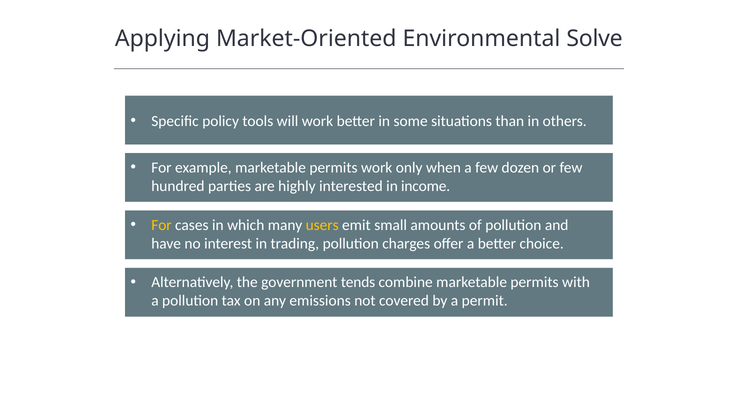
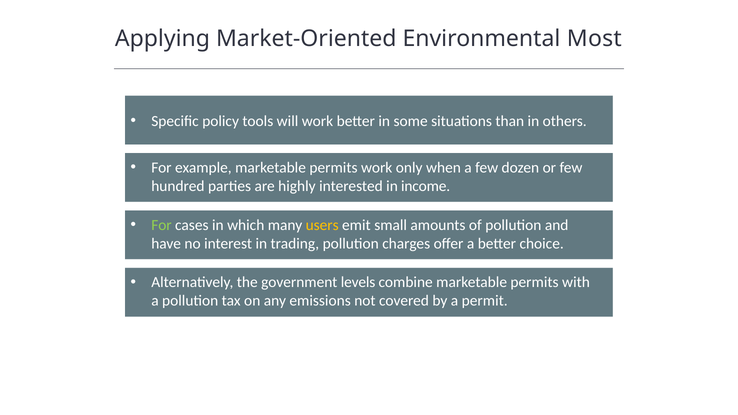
Solve: Solve -> Most
For at (161, 225) colour: yellow -> light green
tends: tends -> levels
